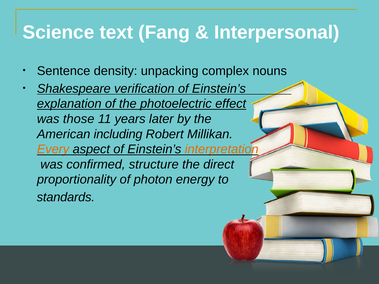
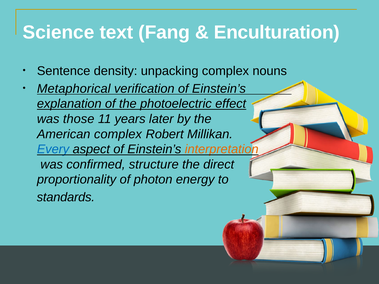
Interpersonal: Interpersonal -> Enculturation
Shakespeare: Shakespeare -> Metaphorical
American including: including -> complex
Every colour: orange -> blue
